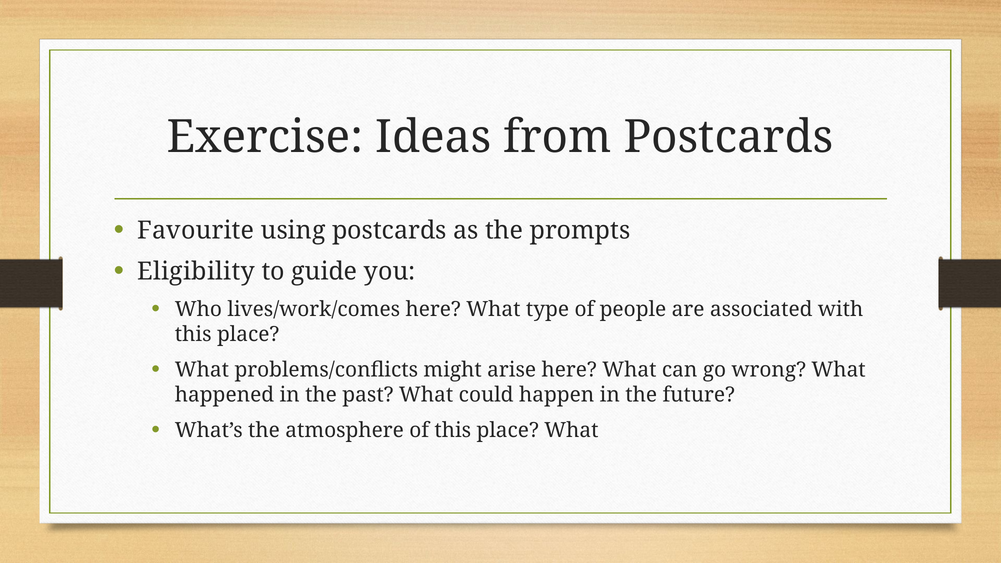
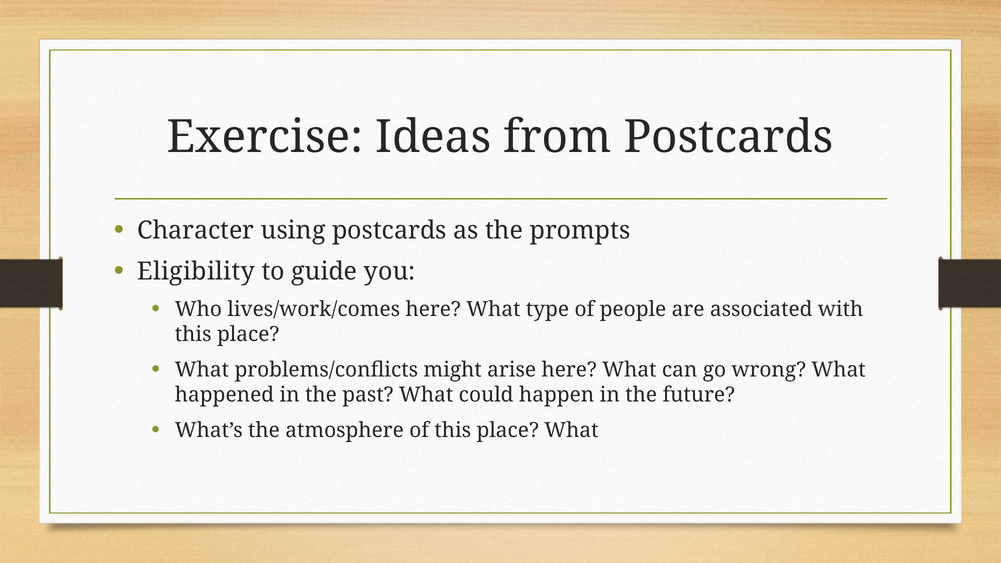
Favourite: Favourite -> Character
